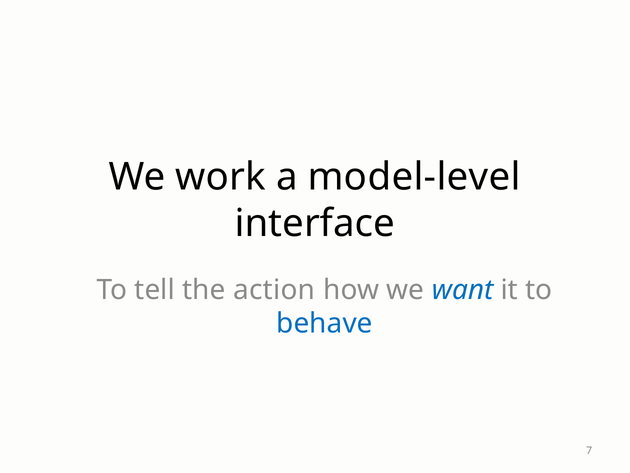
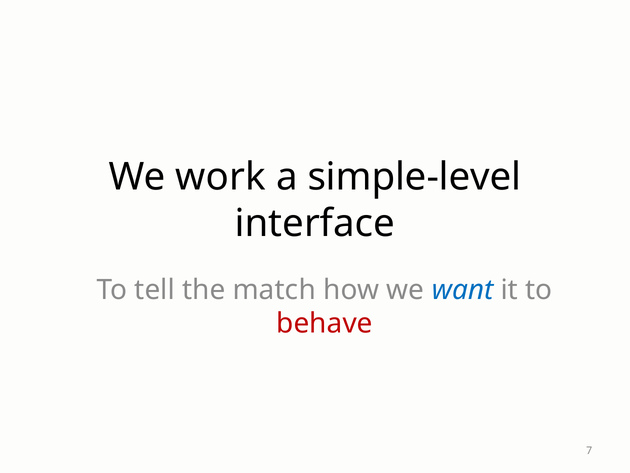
model-level: model-level -> simple-level
action: action -> match
behave colour: blue -> red
